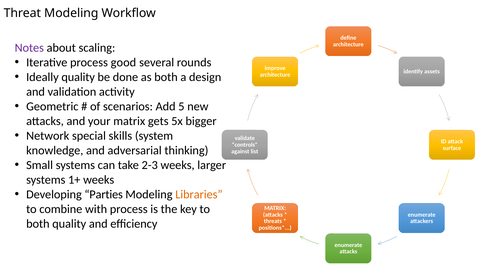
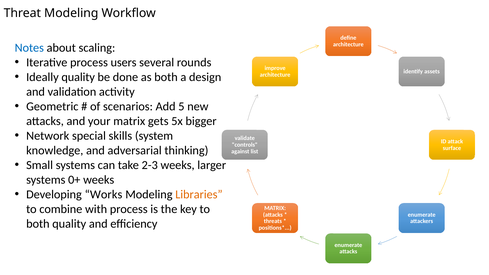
Notes colour: purple -> blue
good: good -> users
1+: 1+ -> 0+
Parties: Parties -> Works
